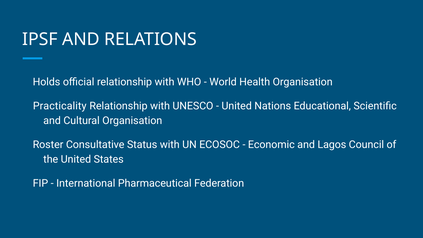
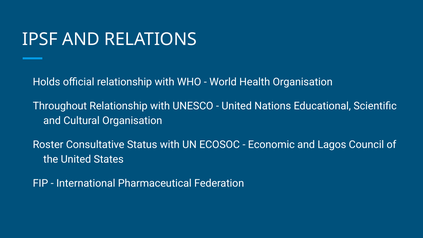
Practicality: Practicality -> Throughout
